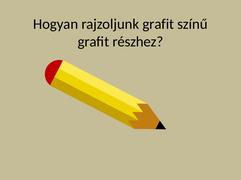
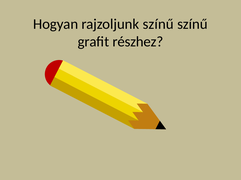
rajzoljunk grafit: grafit -> színű
